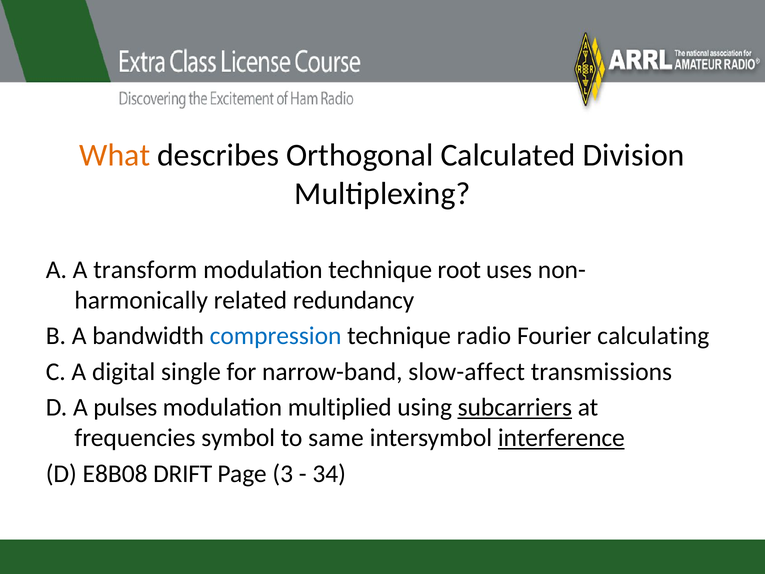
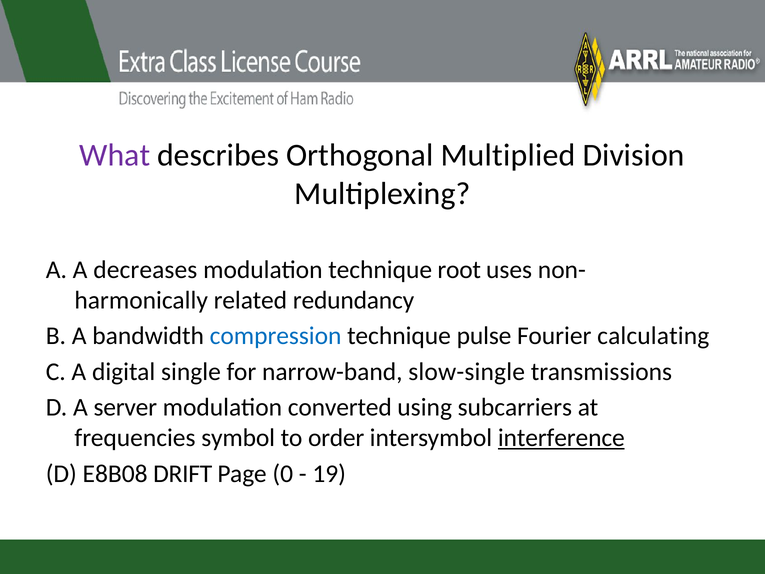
What colour: orange -> purple
Calculated: Calculated -> Multiplied
transform: transform -> decreases
radio: radio -> pulse
slow-affect: slow-affect -> slow-single
pulses: pulses -> server
multiplied: multiplied -> converted
subcarriers underline: present -> none
same: same -> order
3: 3 -> 0
34: 34 -> 19
